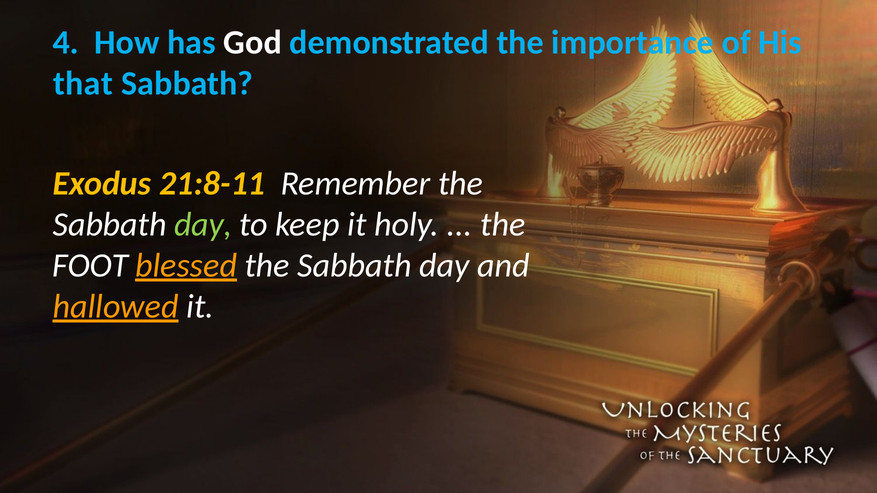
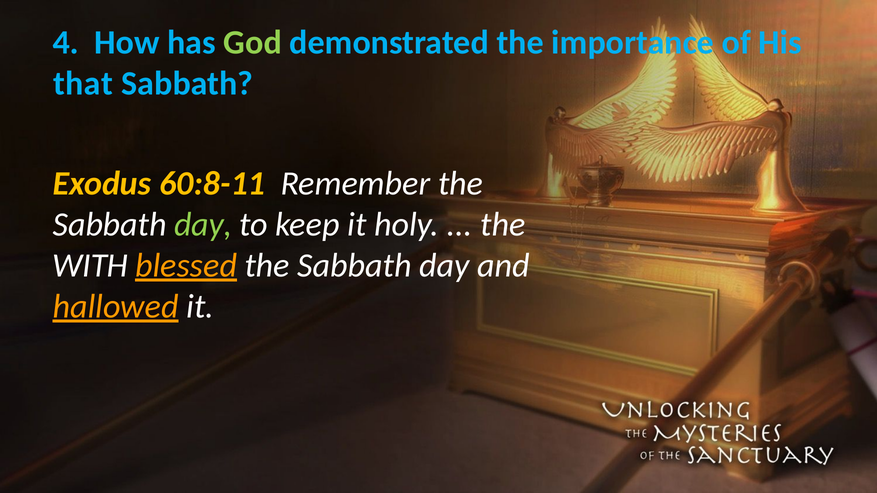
God colour: white -> light green
21:8-11: 21:8-11 -> 60:8-11
FOOT: FOOT -> WITH
